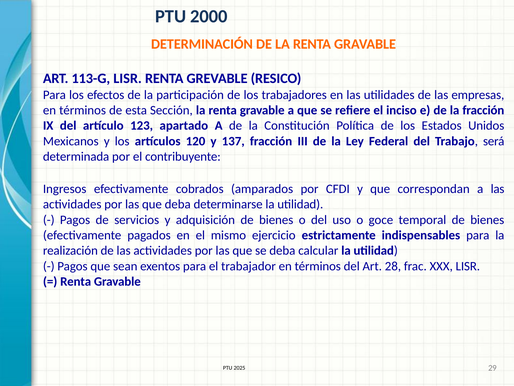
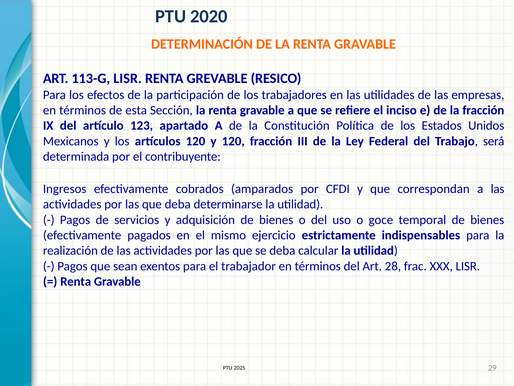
2000: 2000 -> 2020
y 137: 137 -> 120
